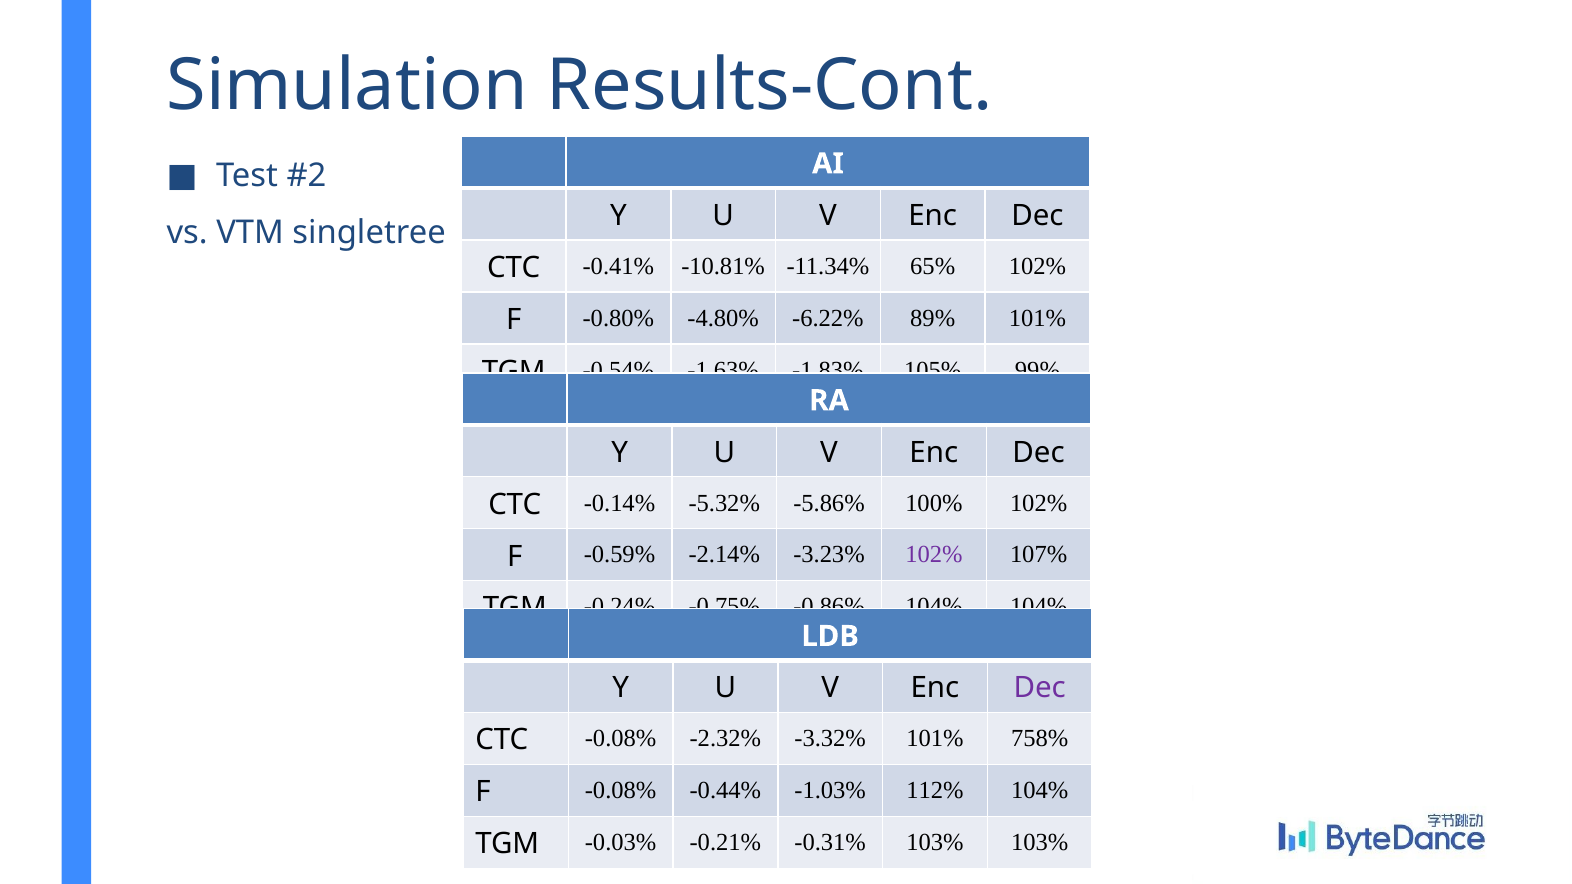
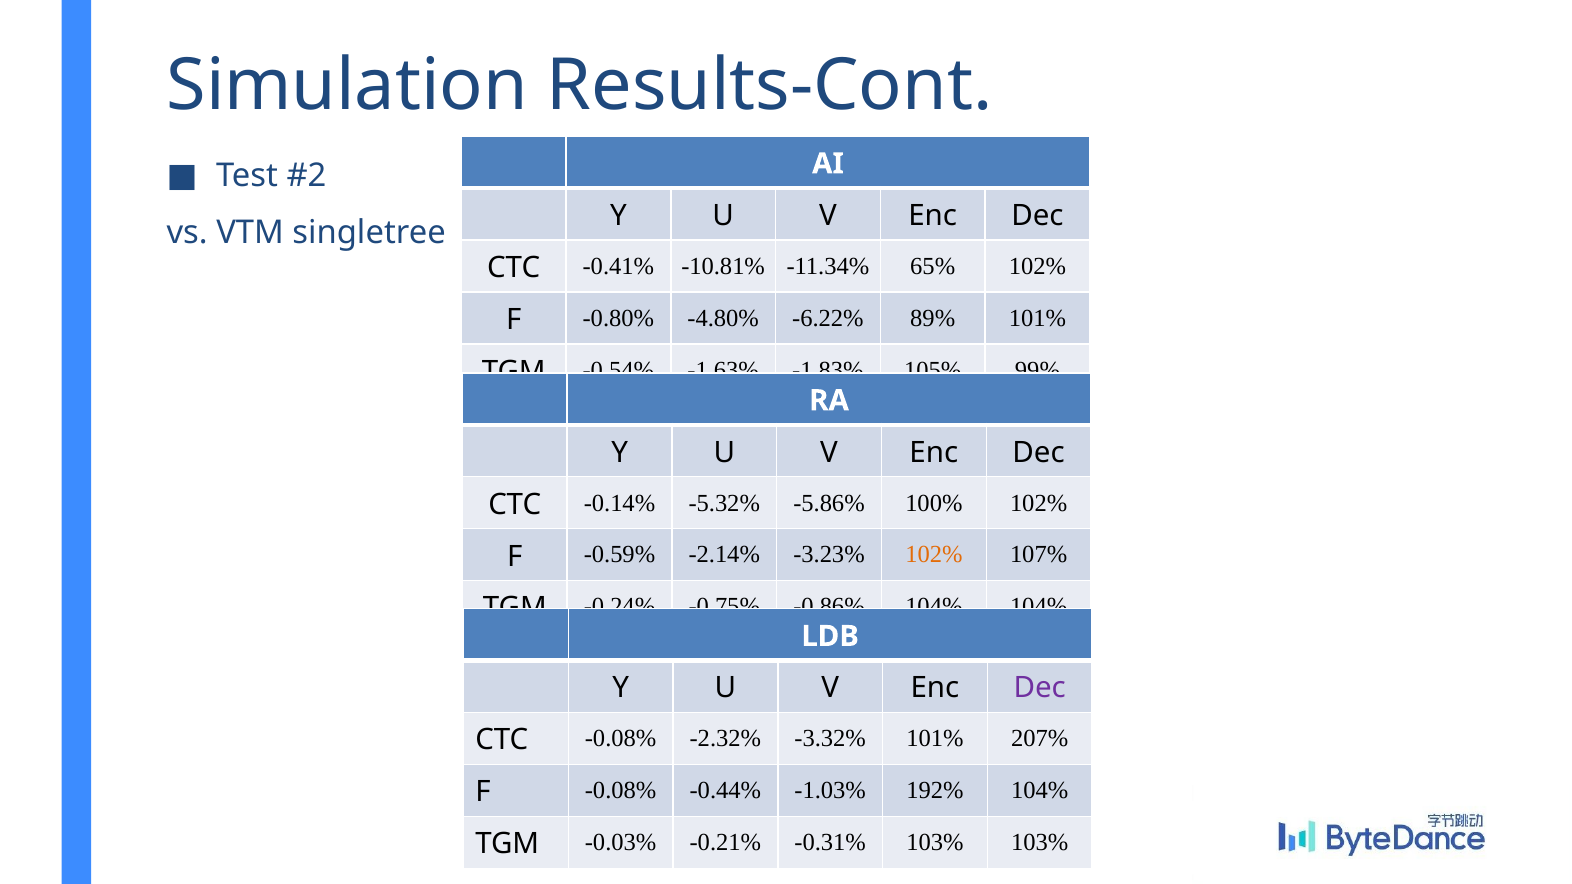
102% at (934, 555) colour: purple -> orange
758%: 758% -> 207%
112%: 112% -> 192%
